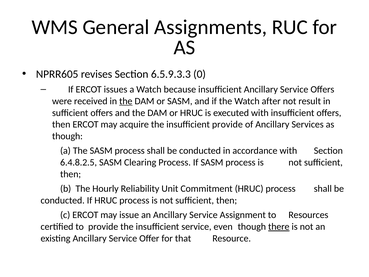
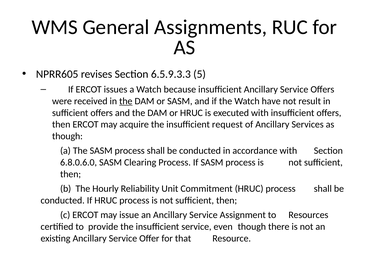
0: 0 -> 5
after: after -> have
insufficient provide: provide -> request
6.4.8.2.5: 6.4.8.2.5 -> 6.8.0.6.0
there underline: present -> none
